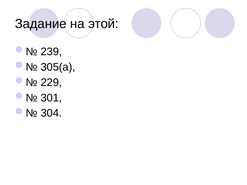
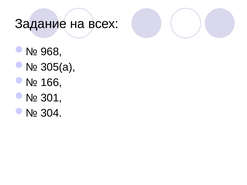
этой: этой -> всех
239: 239 -> 968
229: 229 -> 166
